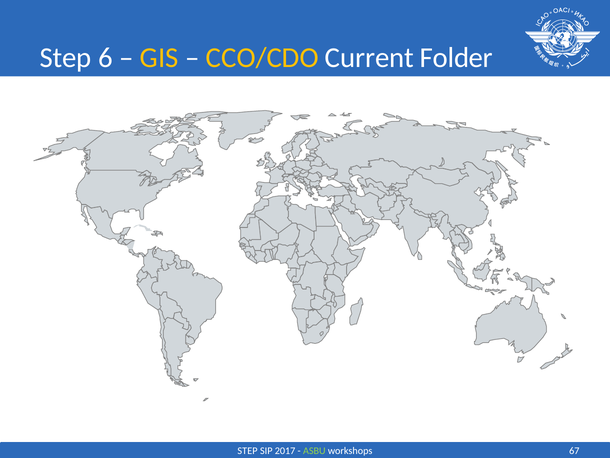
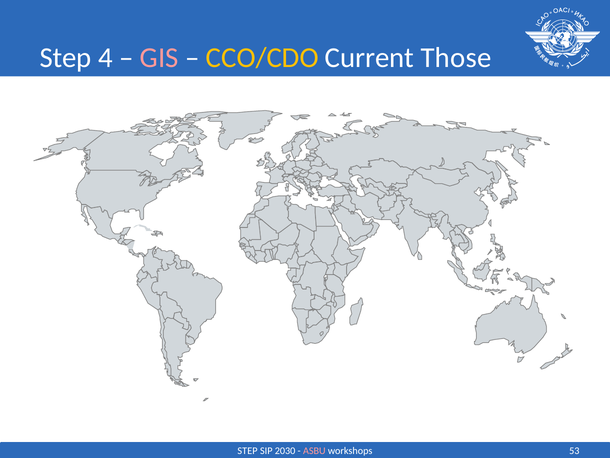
6: 6 -> 4
GIS colour: yellow -> pink
Folder: Folder -> Those
2017: 2017 -> 2030
ASBU colour: light green -> pink
67: 67 -> 53
